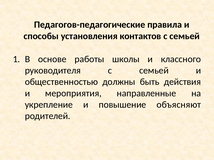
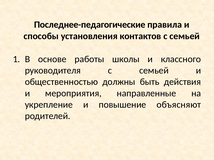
Педагогов-педагогические: Педагогов-педагогические -> Последнее-педагогические
